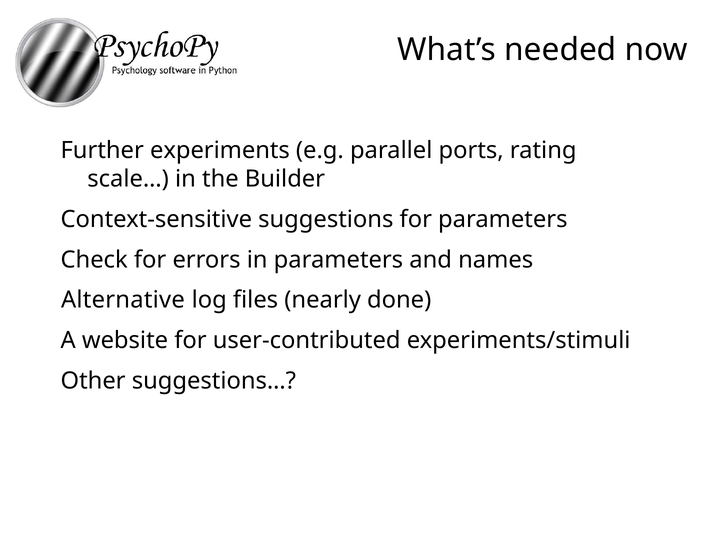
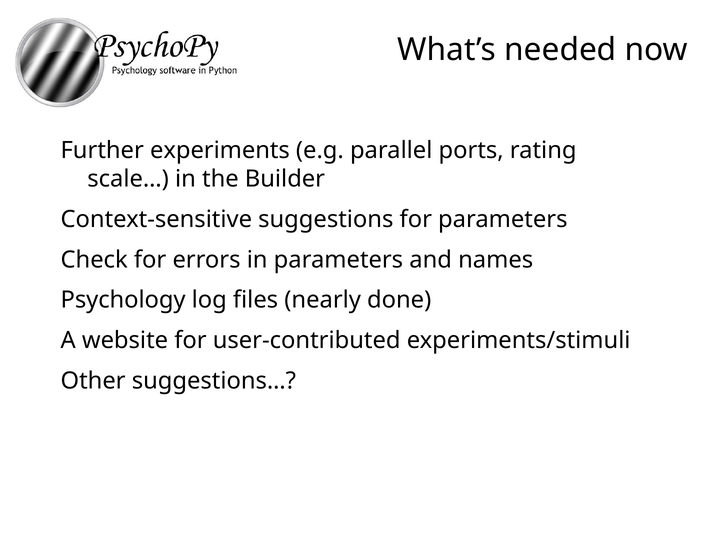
Alternative: Alternative -> Psychology
